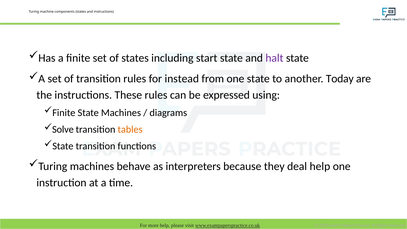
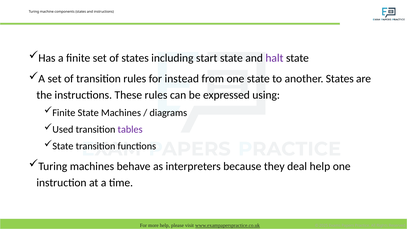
another Today: Today -> States
Solve: Solve -> Used
tables colour: orange -> purple
